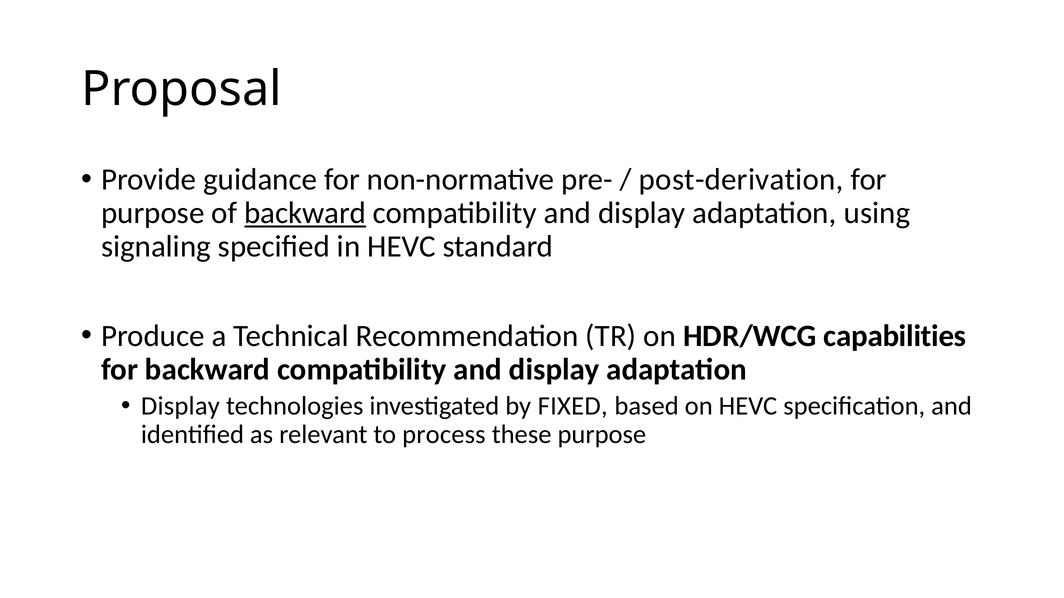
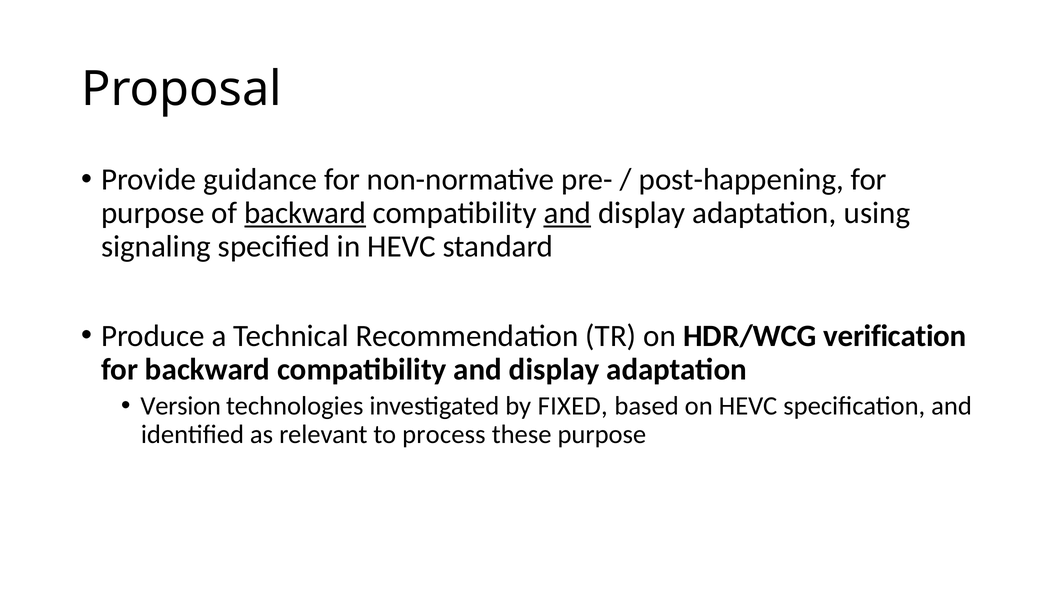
post-derivation: post-derivation -> post-happening
and at (567, 213) underline: none -> present
capabilities: capabilities -> verification
Display at (180, 406): Display -> Version
